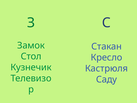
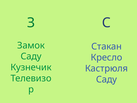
Стол at (31, 56): Стол -> Саду
